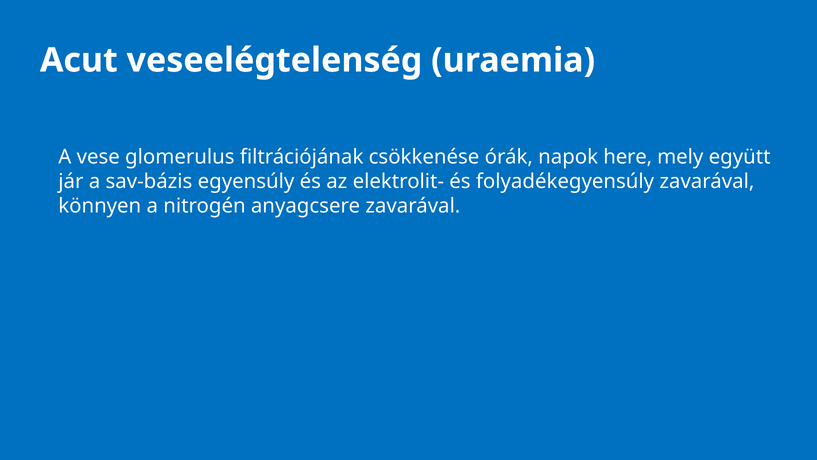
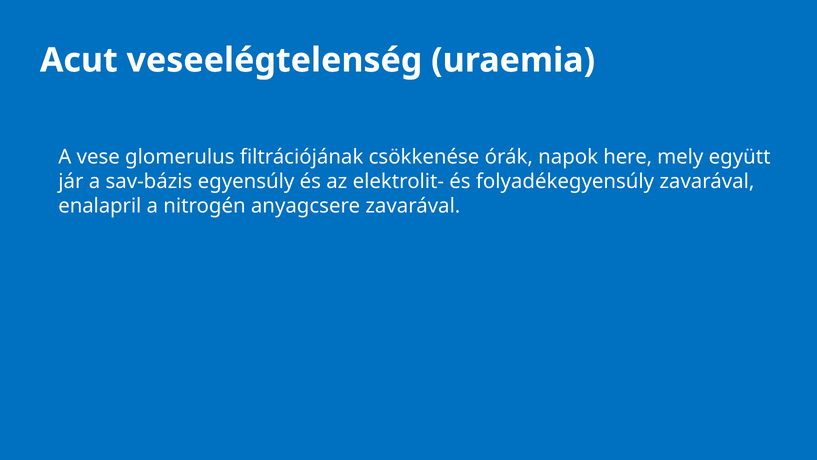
könnyen: könnyen -> enalapril
